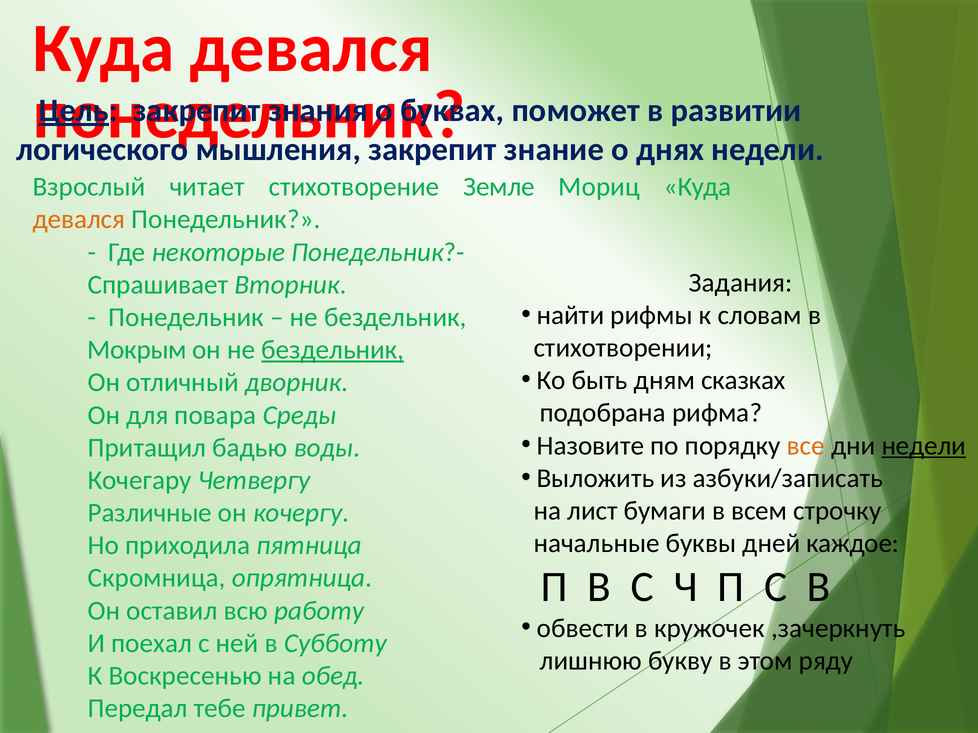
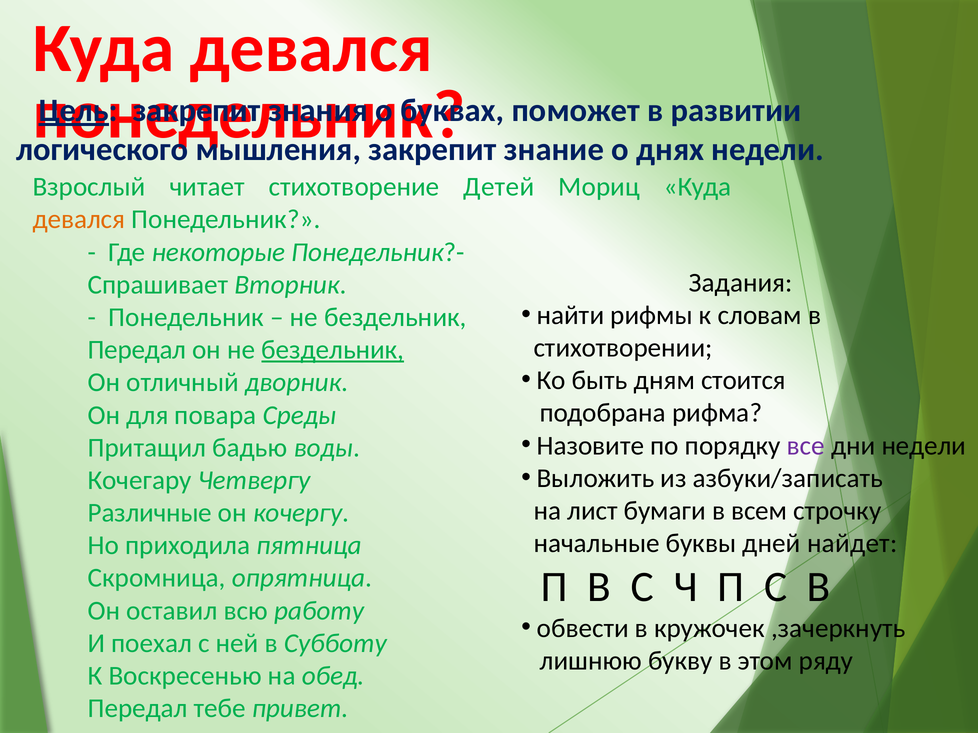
Земле: Земле -> Детей
Мокрым at (137, 350): Мокрым -> Передал
сказках: сказках -> стоится
все colour: orange -> purple
недели at (924, 446) underline: present -> none
каждое: каждое -> найдет
